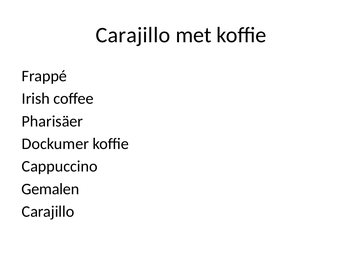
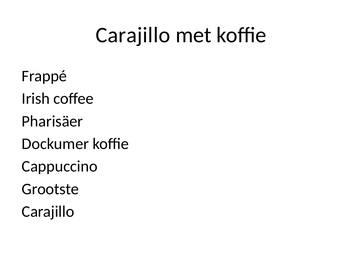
Gemalen: Gemalen -> Grootste
